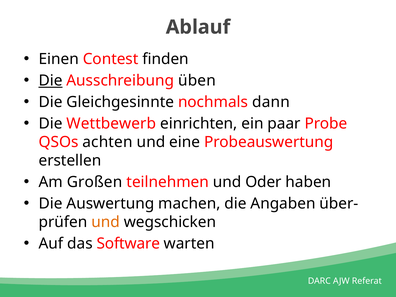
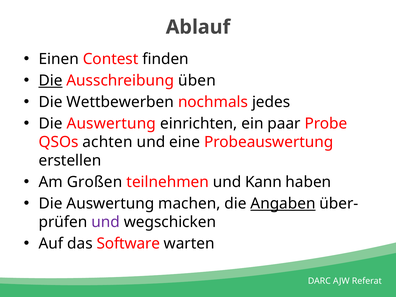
Gleichgesinnte: Gleichgesinnte -> Wettbewerben
dann: dann -> jedes
Wettbewerb at (111, 124): Wettbewerb -> Auswertung
Oder: Oder -> Kann
Angaben underline: none -> present
und at (106, 222) colour: orange -> purple
